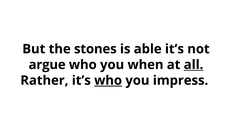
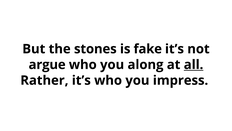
able: able -> fake
when: when -> along
who at (108, 80) underline: present -> none
